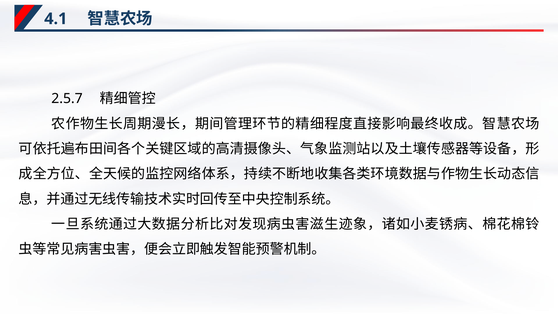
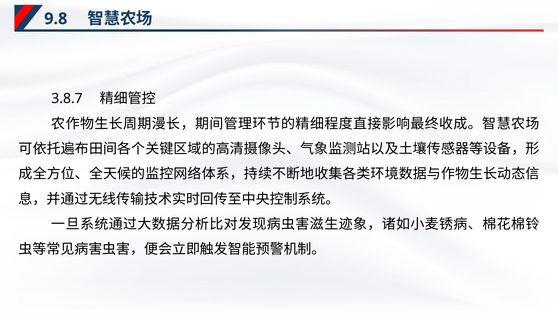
4.1: 4.1 -> 9.8
2.5.7: 2.5.7 -> 3.8.7
